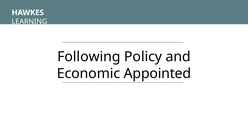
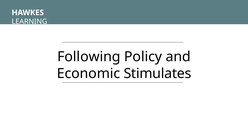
Appointed: Appointed -> Stimulates
